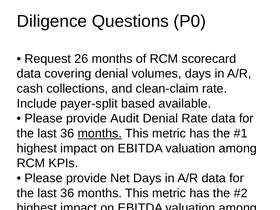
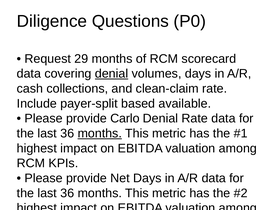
26: 26 -> 29
denial at (112, 74) underline: none -> present
Audit: Audit -> Carlo
